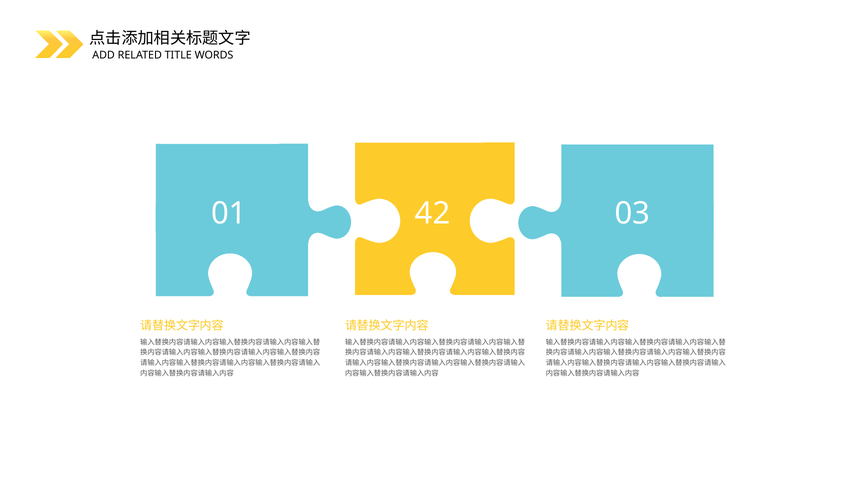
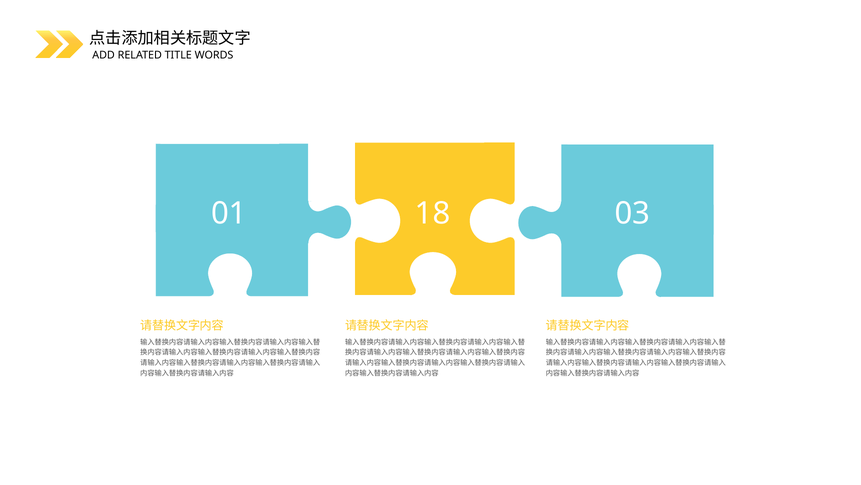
42: 42 -> 18
